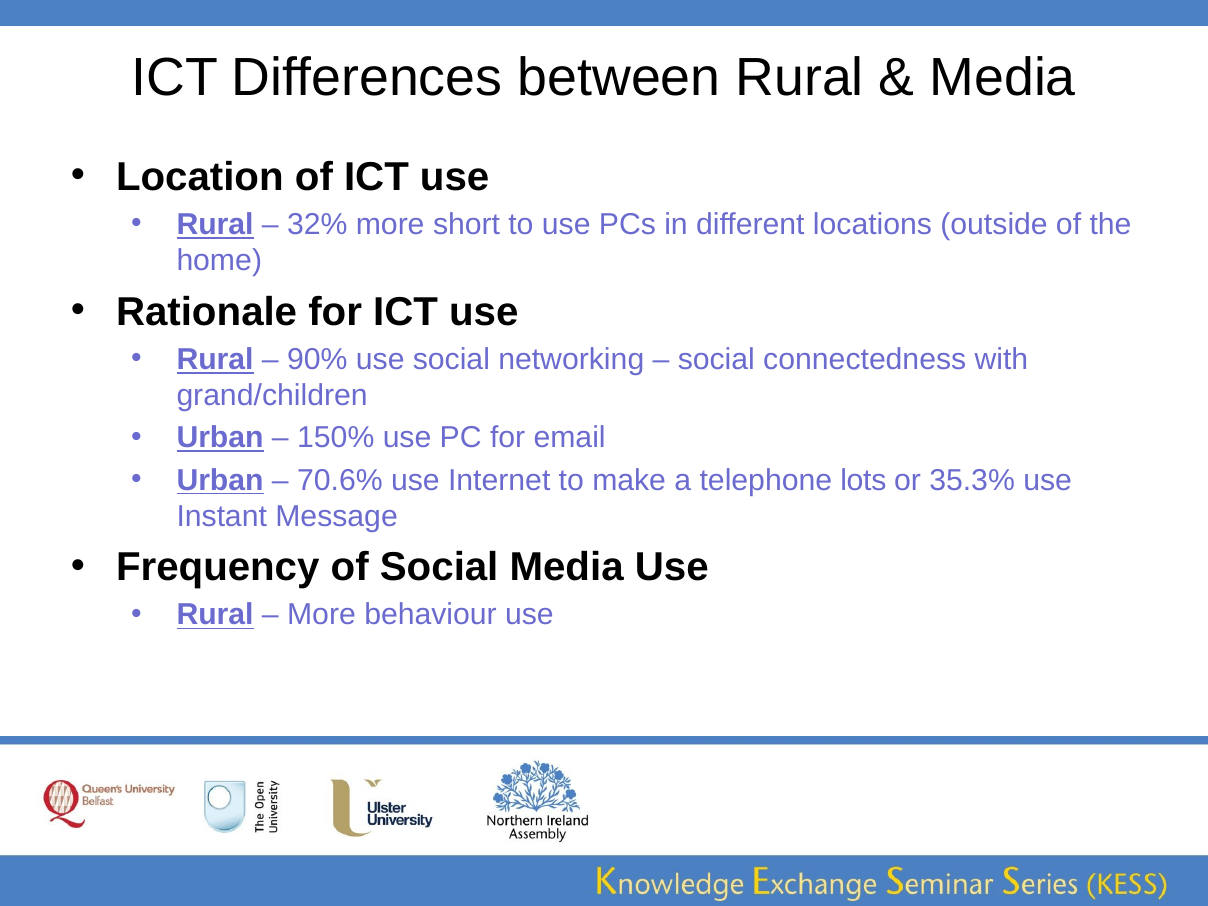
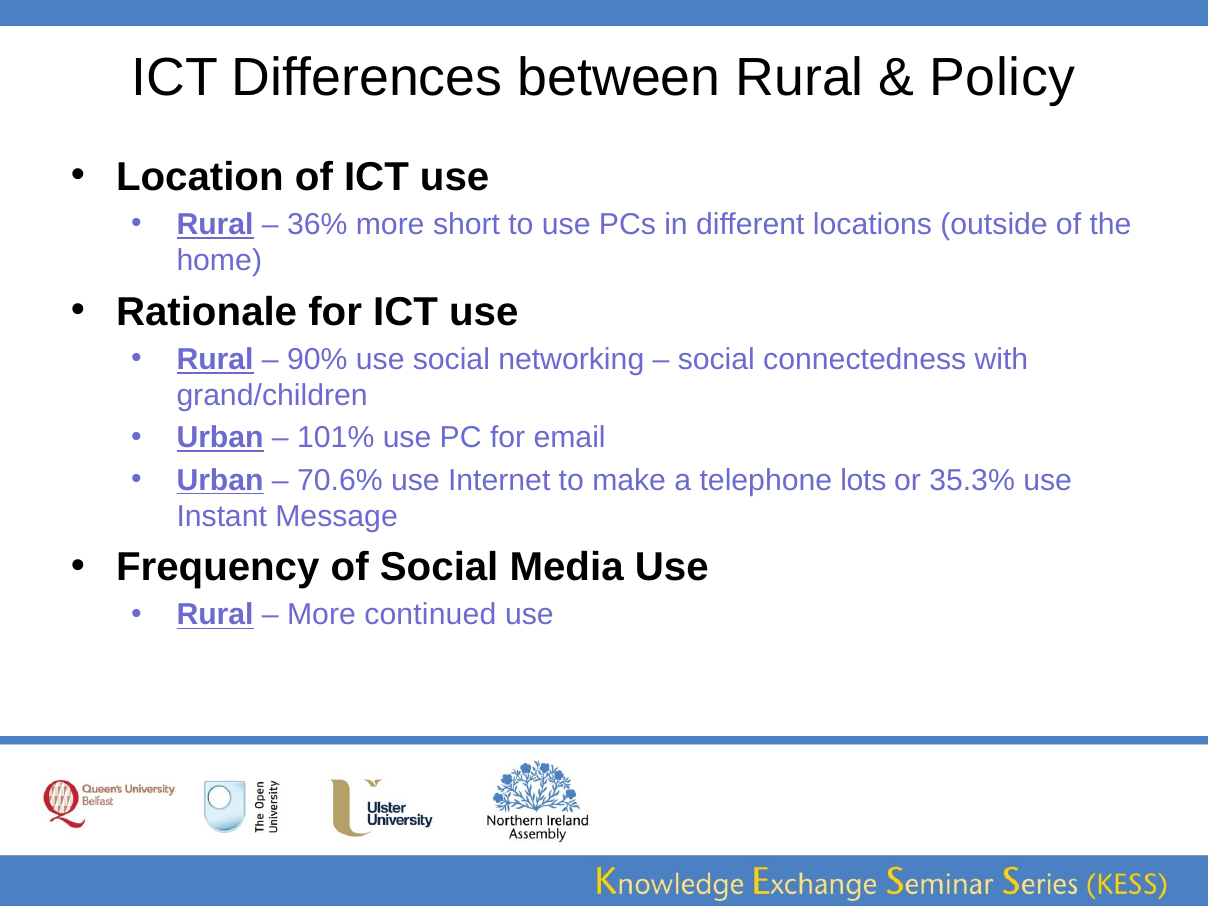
Media at (1003, 78): Media -> Policy
32%: 32% -> 36%
150%: 150% -> 101%
behaviour: behaviour -> continued
